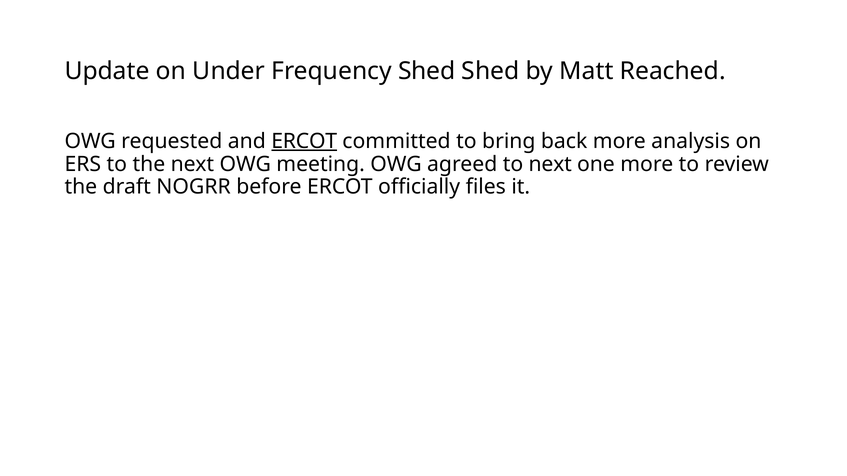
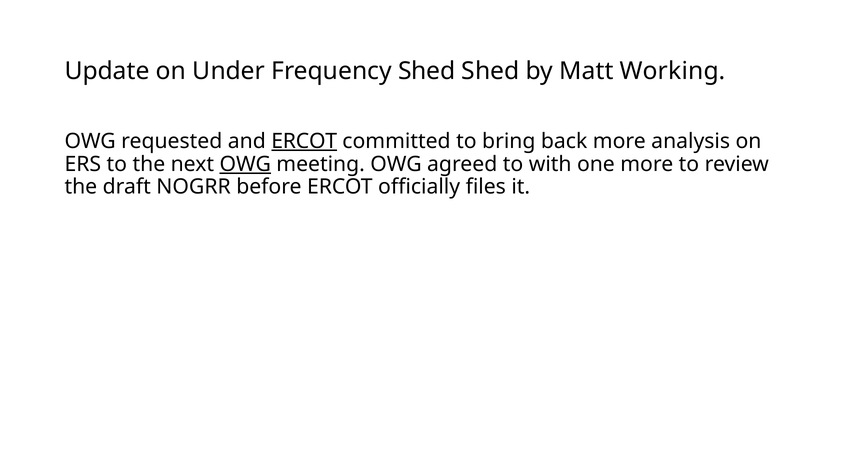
Reached: Reached -> Working
OWG at (245, 164) underline: none -> present
to next: next -> with
